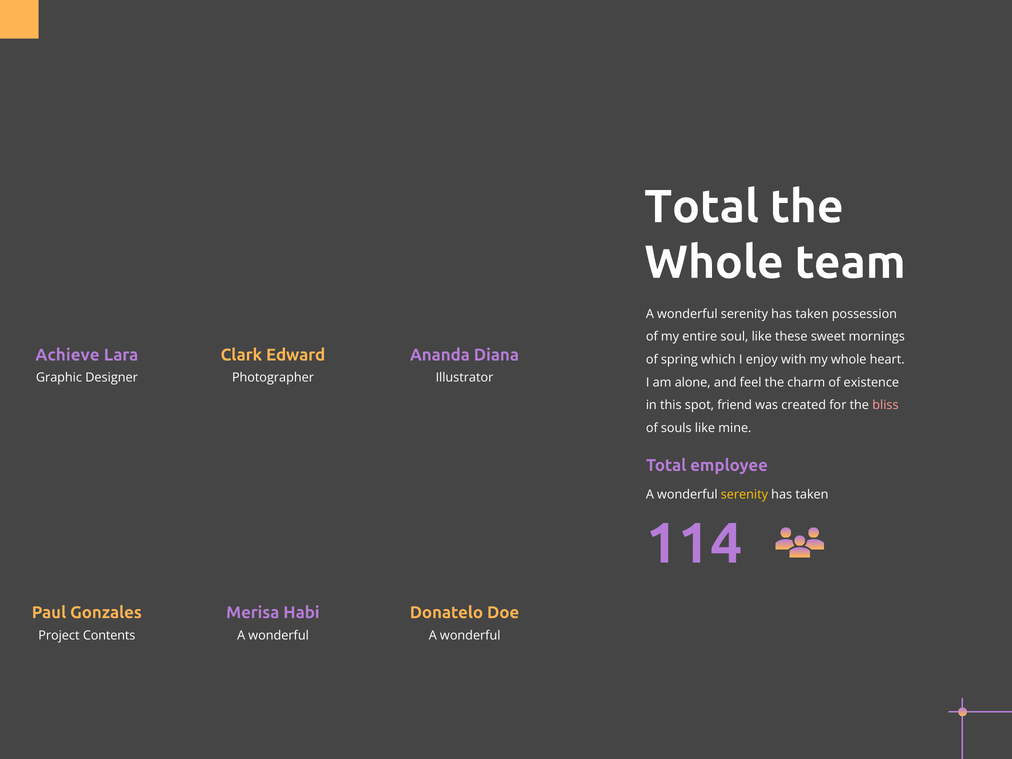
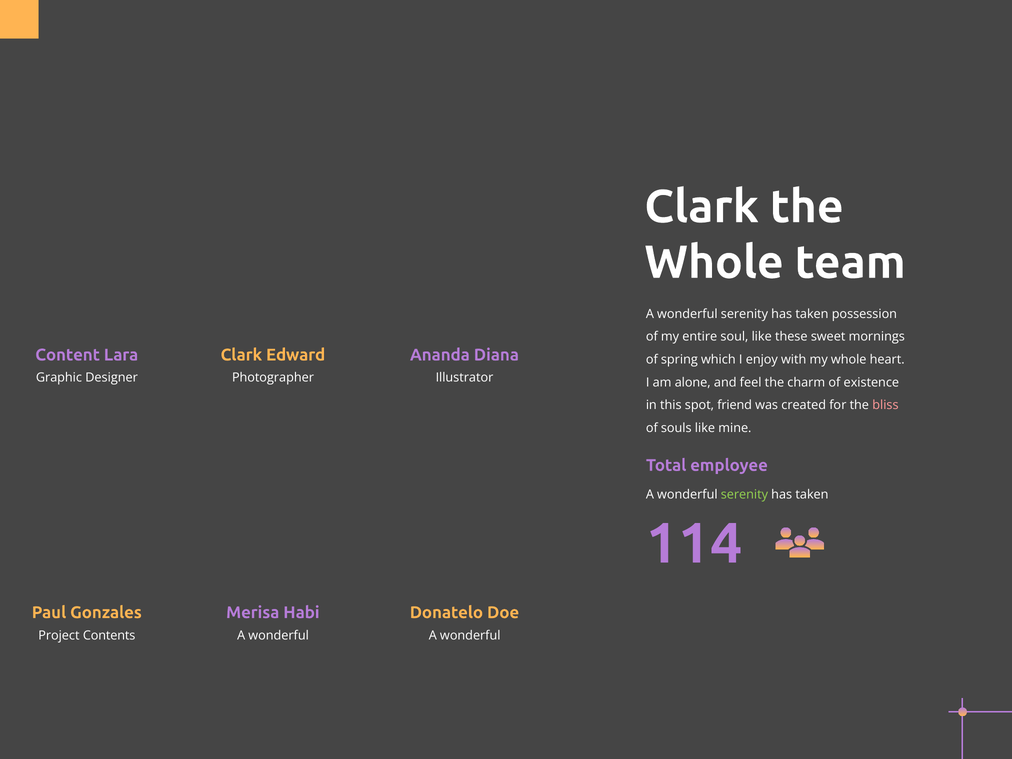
Total at (702, 207): Total -> Clark
Achieve: Achieve -> Content
serenity at (744, 495) colour: yellow -> light green
